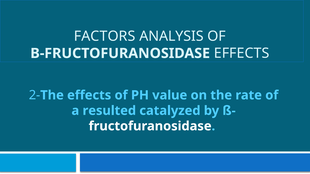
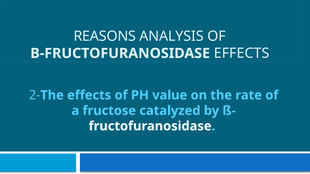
FACTORS: FACTORS -> REASONS
resulted: resulted -> fructose
